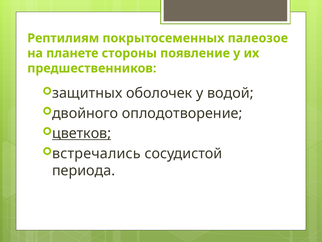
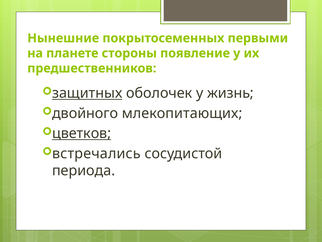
Рептилиям: Рептилиям -> Нынешние
палеозое: палеозое -> первыми
защитных underline: none -> present
водой: водой -> жизнь
оплодотворение: оплодотворение -> млекопитающих
